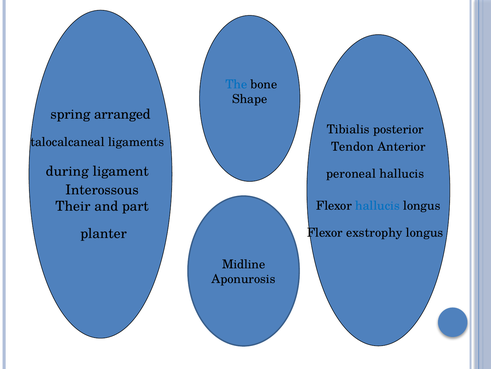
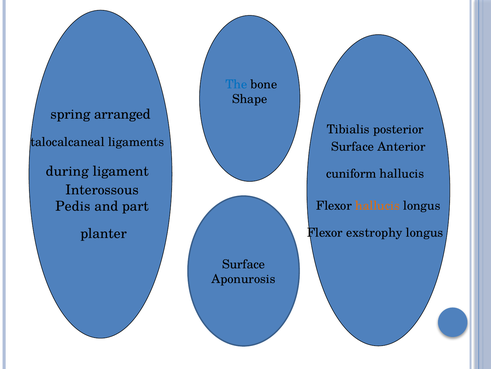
Tendon at (352, 147): Tendon -> Surface
peroneal: peroneal -> cuniform
Their: Their -> Pedis
hallucis at (378, 205) colour: blue -> orange
Midline at (244, 264): Midline -> Surface
